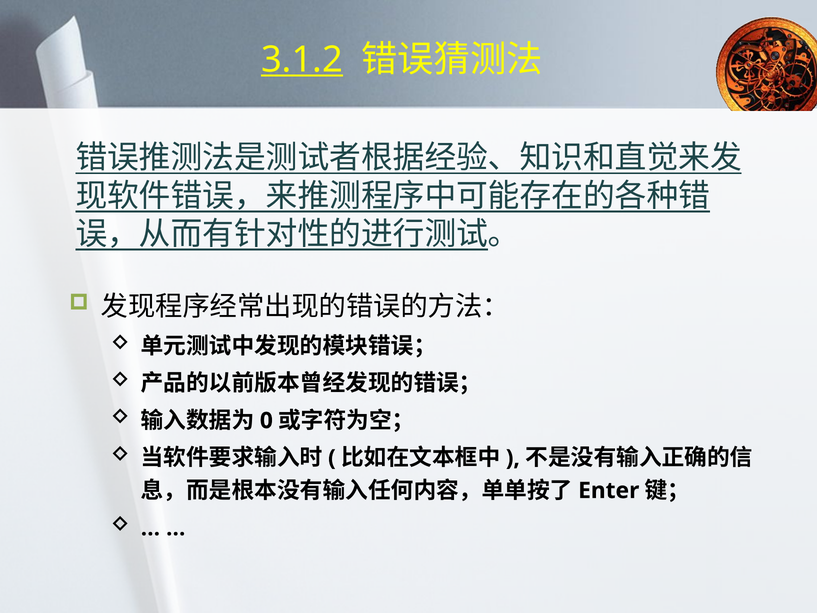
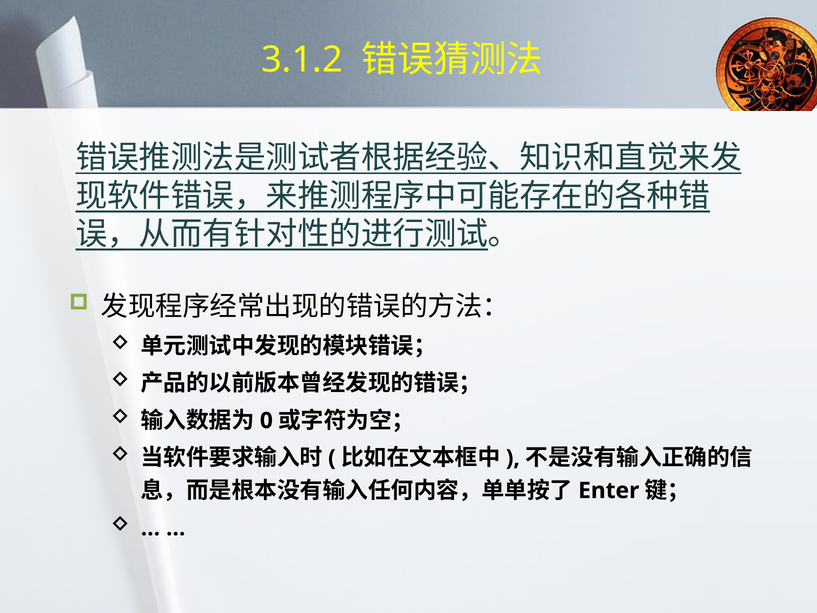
3.1.2 underline: present -> none
